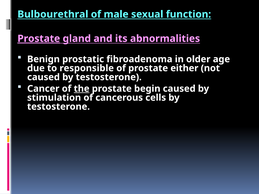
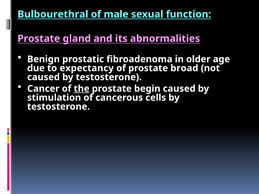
Prostate at (39, 39) underline: present -> none
responsible: responsible -> expectancy
either: either -> broad
